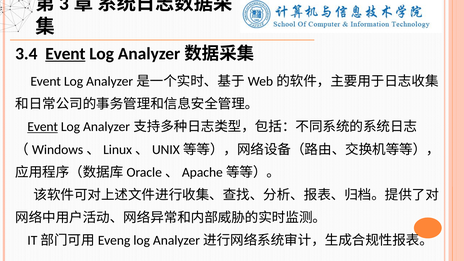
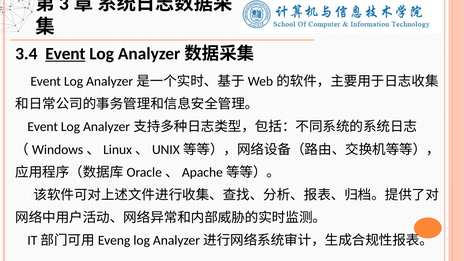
Event at (43, 127) underline: present -> none
